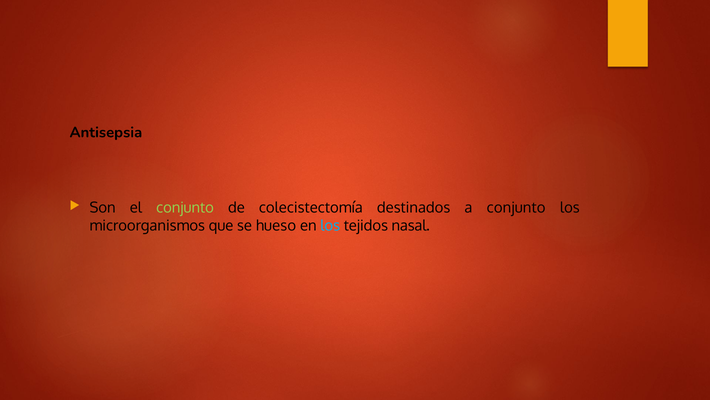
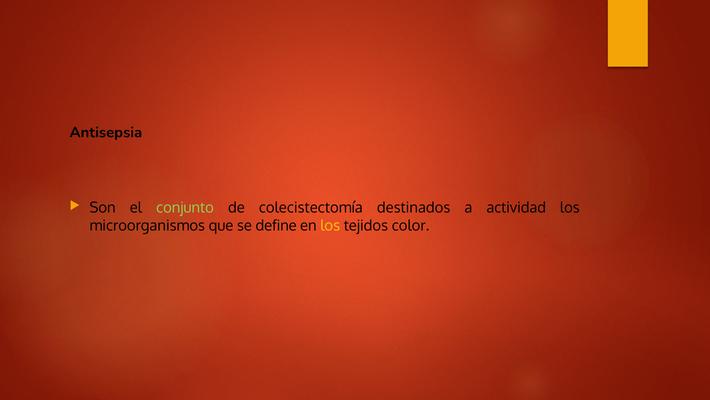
a conjunto: conjunto -> actividad
hueso: hueso -> define
los at (330, 225) colour: light blue -> yellow
nasal: nasal -> color
